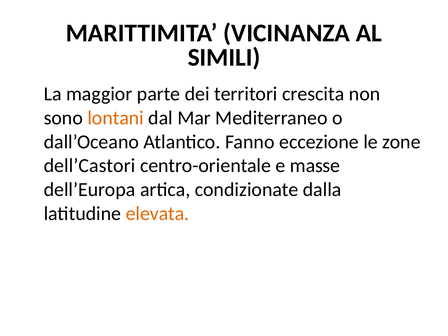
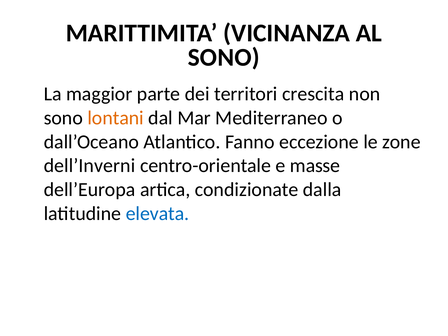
SIMILI at (224, 58): SIMILI -> SONO
dell’Castori: dell’Castori -> dell’Inverni
elevata colour: orange -> blue
